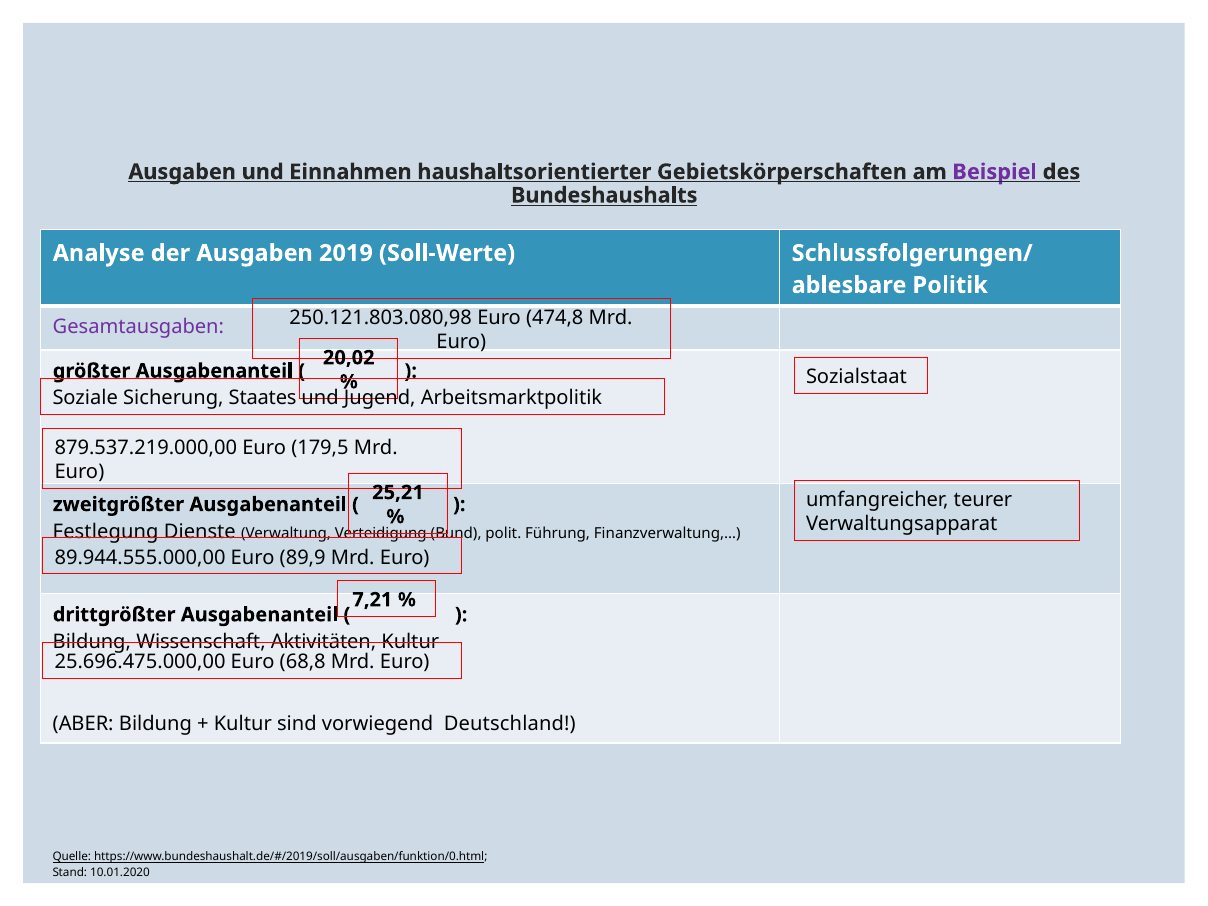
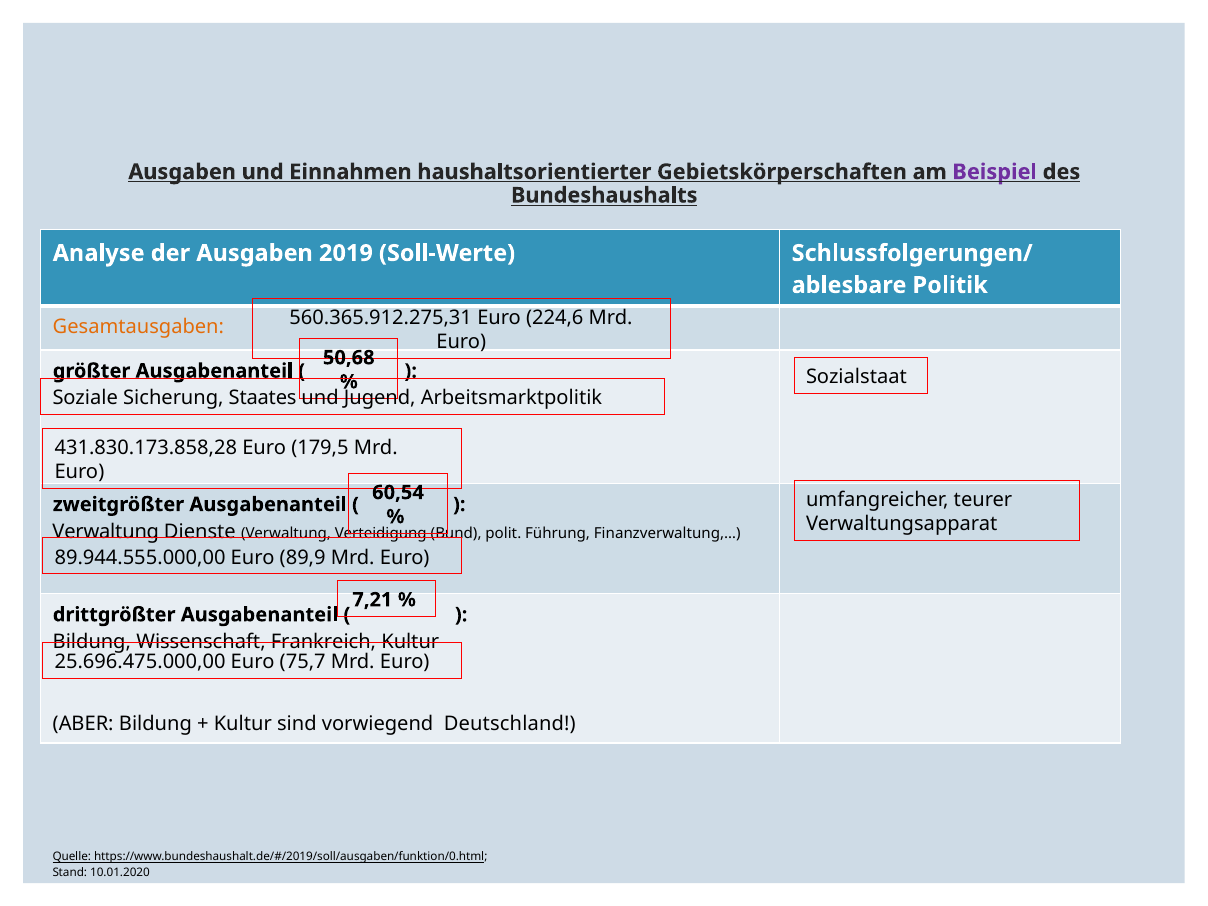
250.121.803.080,98: 250.121.803.080,98 -> 560.365.912.275,31
474,8: 474,8 -> 224,6
Gesamtausgaben colour: purple -> orange
20,02: 20,02 -> 50,68
879.537.219.000,00: 879.537.219.000,00 -> 431.830.173.858,28
25,21: 25,21 -> 60,54
Festlegung at (106, 532): Festlegung -> Verwaltung
Aktivitäten: Aktivitäten -> Frankreich
68,8: 68,8 -> 75,7
